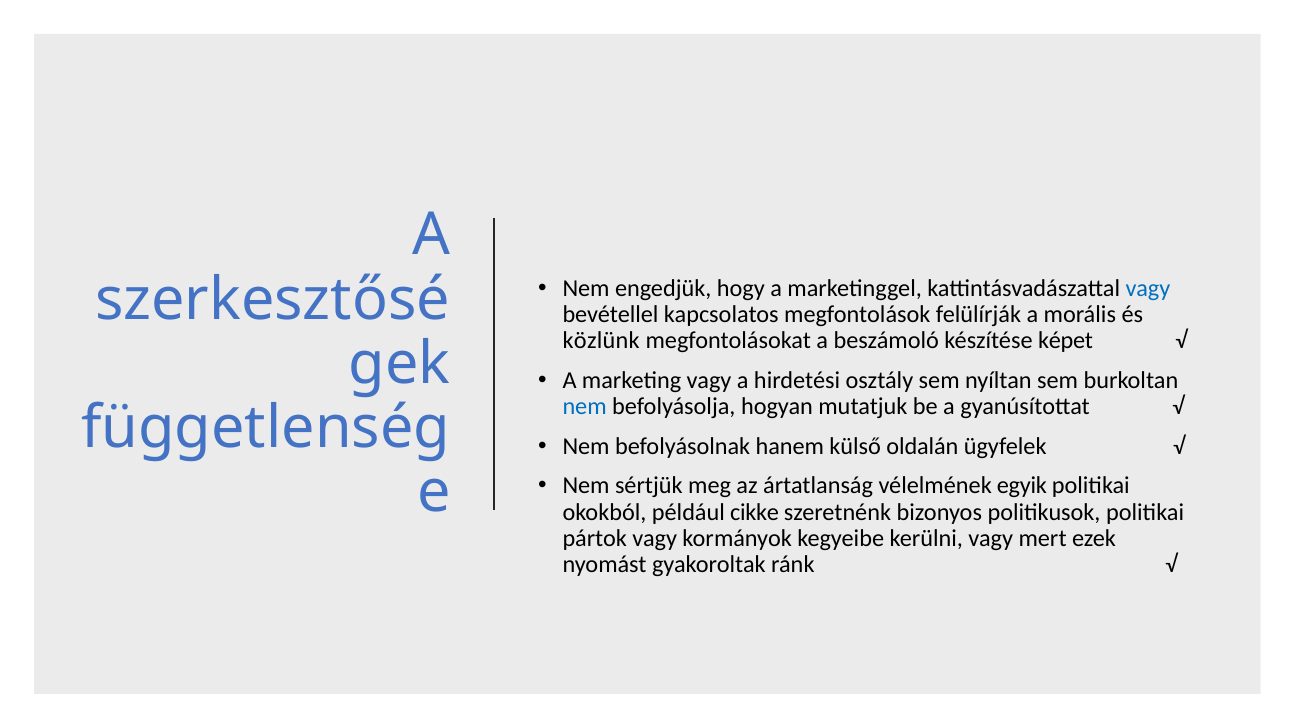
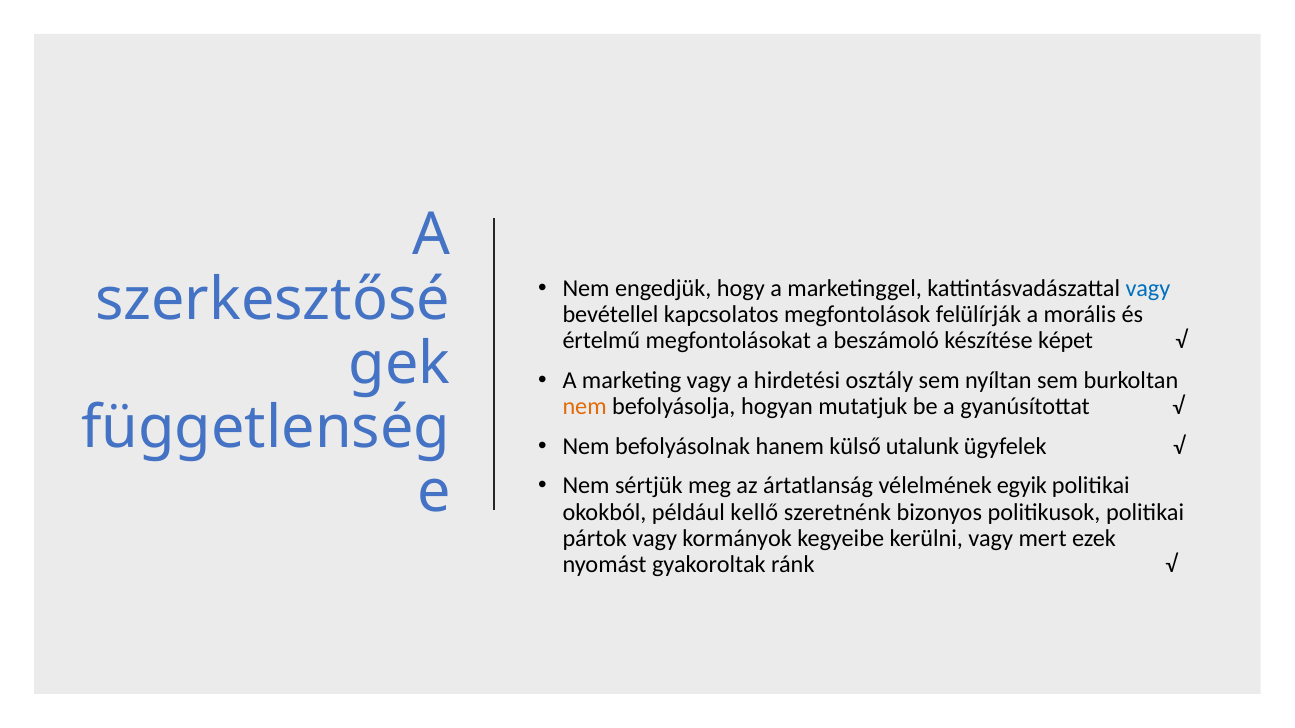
közlünk: közlünk -> értelmű
nem at (585, 407) colour: blue -> orange
oldalán: oldalán -> utalunk
cikke: cikke -> kellő
